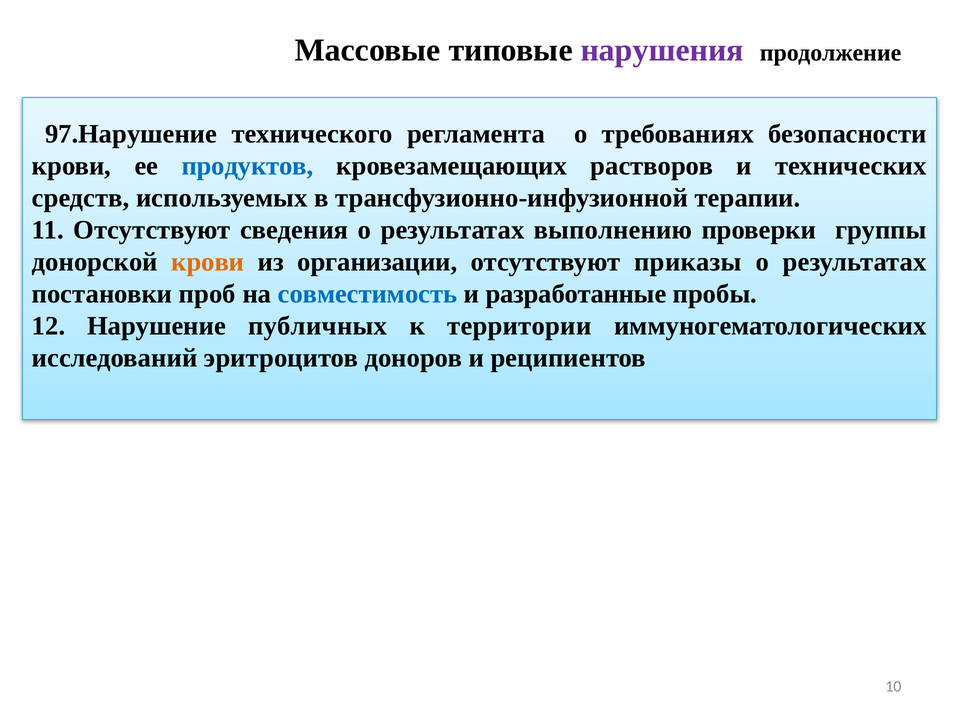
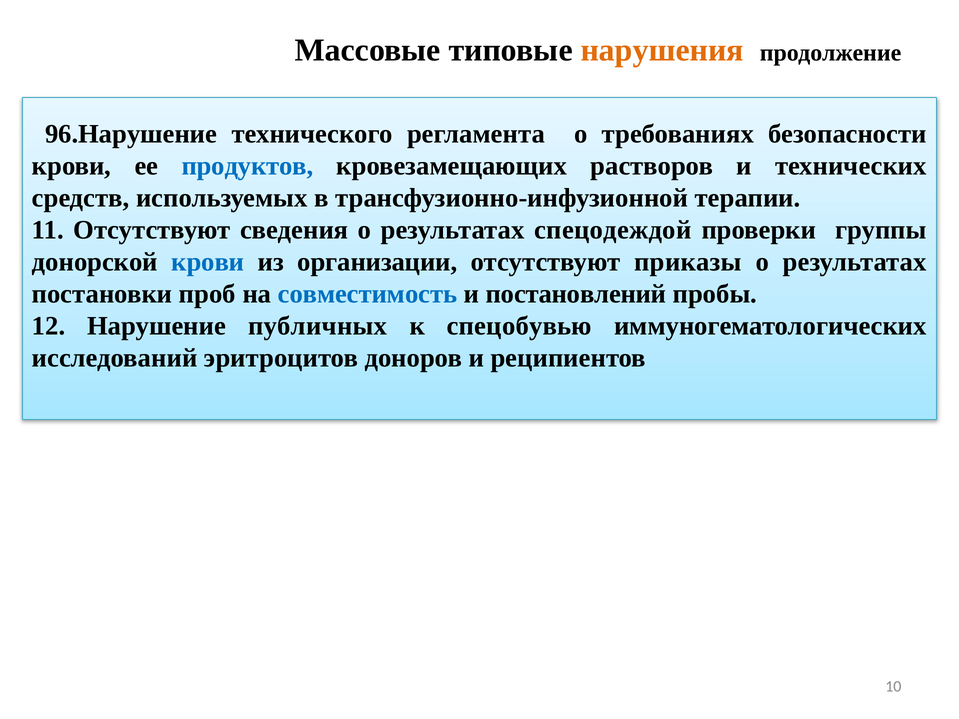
нарушения colour: purple -> orange
97.Нарушение: 97.Нарушение -> 96.Нарушение
выполнению: выполнению -> спецодеждой
крови at (208, 262) colour: orange -> blue
разработанные: разработанные -> постановлений
территории: территории -> спецобувью
